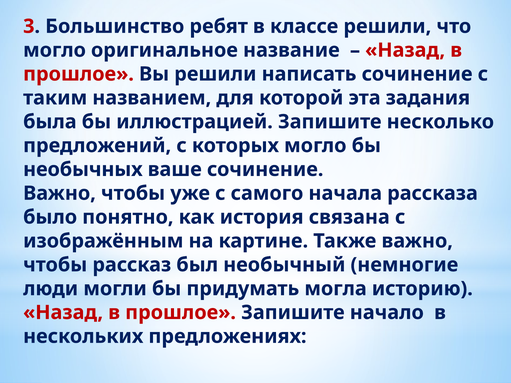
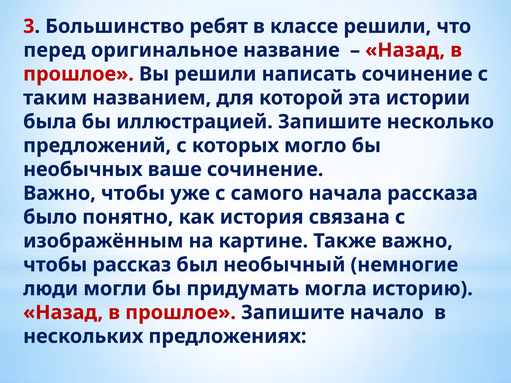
могло at (55, 50): могло -> перед
задания: задания -> истории
